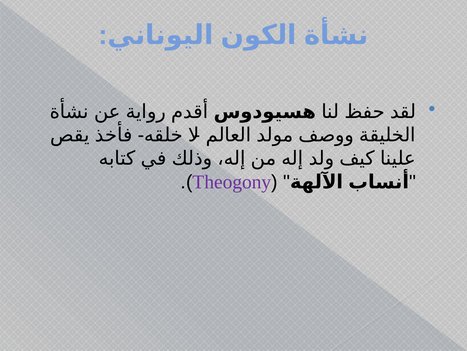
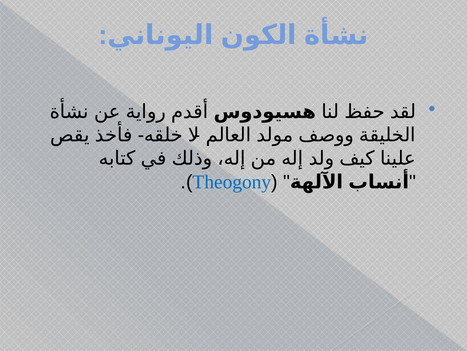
Theogony colour: purple -> blue
